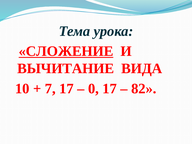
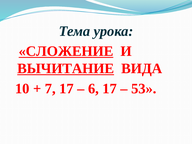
ВЫЧИТАНИЕ underline: none -> present
0: 0 -> 6
82: 82 -> 53
